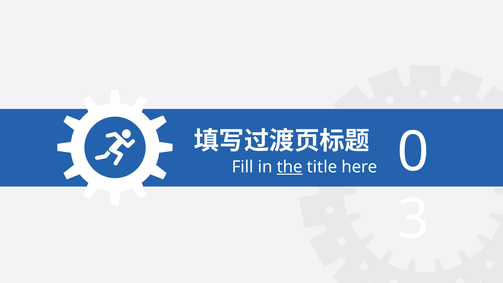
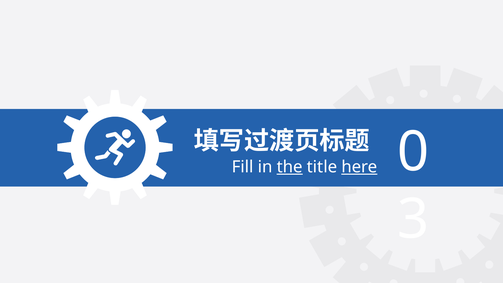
here underline: none -> present
